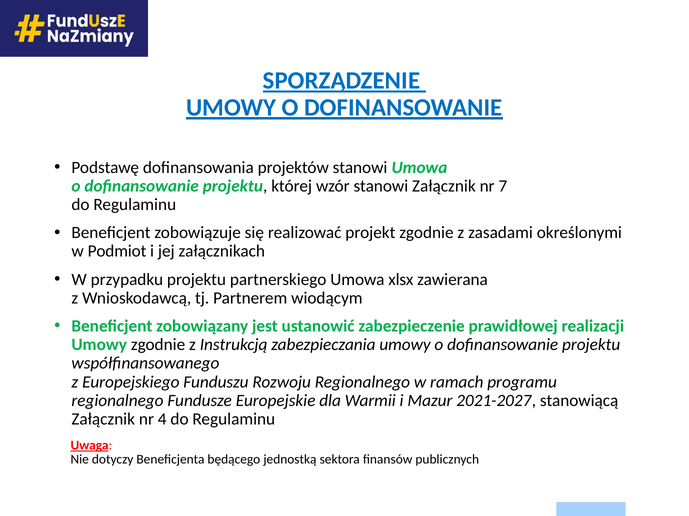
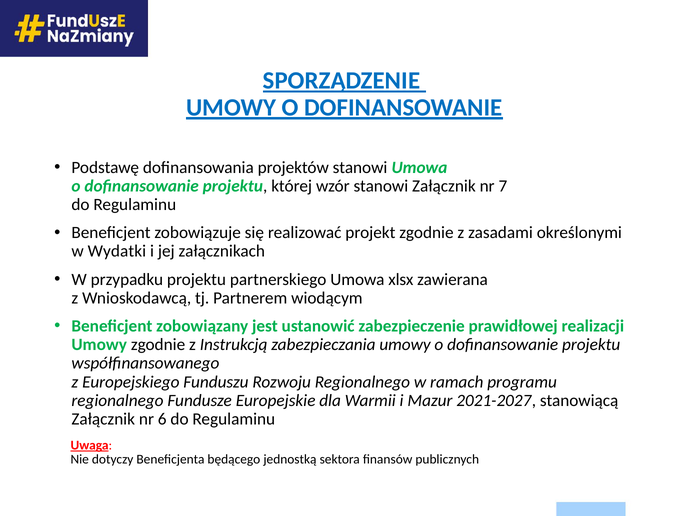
Podmiot: Podmiot -> Wydatki
4: 4 -> 6
